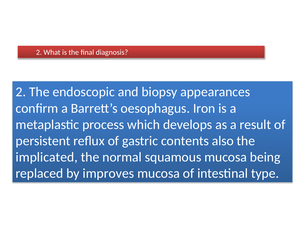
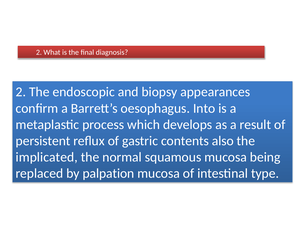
Iron: Iron -> Into
improves: improves -> palpation
